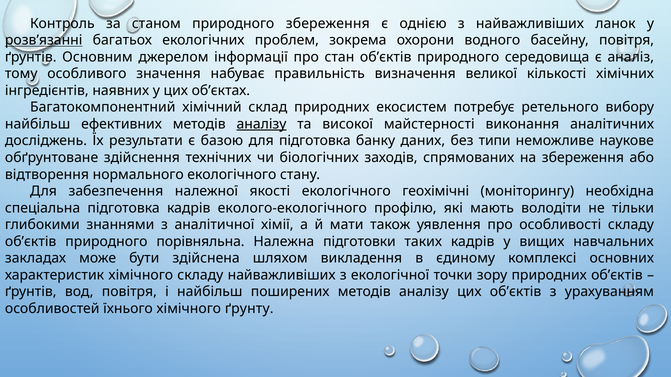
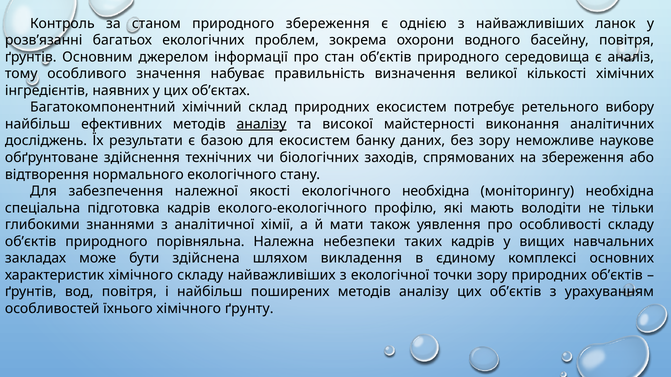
розв’язанні underline: present -> none
для підготовка: підготовка -> екосистем
без типи: типи -> зору
екологічного геохімічні: геохімічні -> необхідна
підготовки: підготовки -> небезпеки
